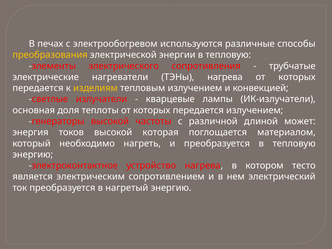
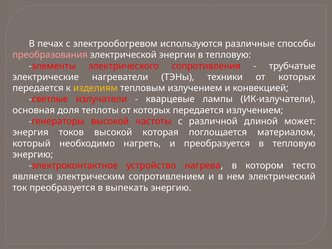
преобразования colour: yellow -> pink
ТЭНы нагрева: нагрева -> техники
нагретый: нагретый -> выпекать
